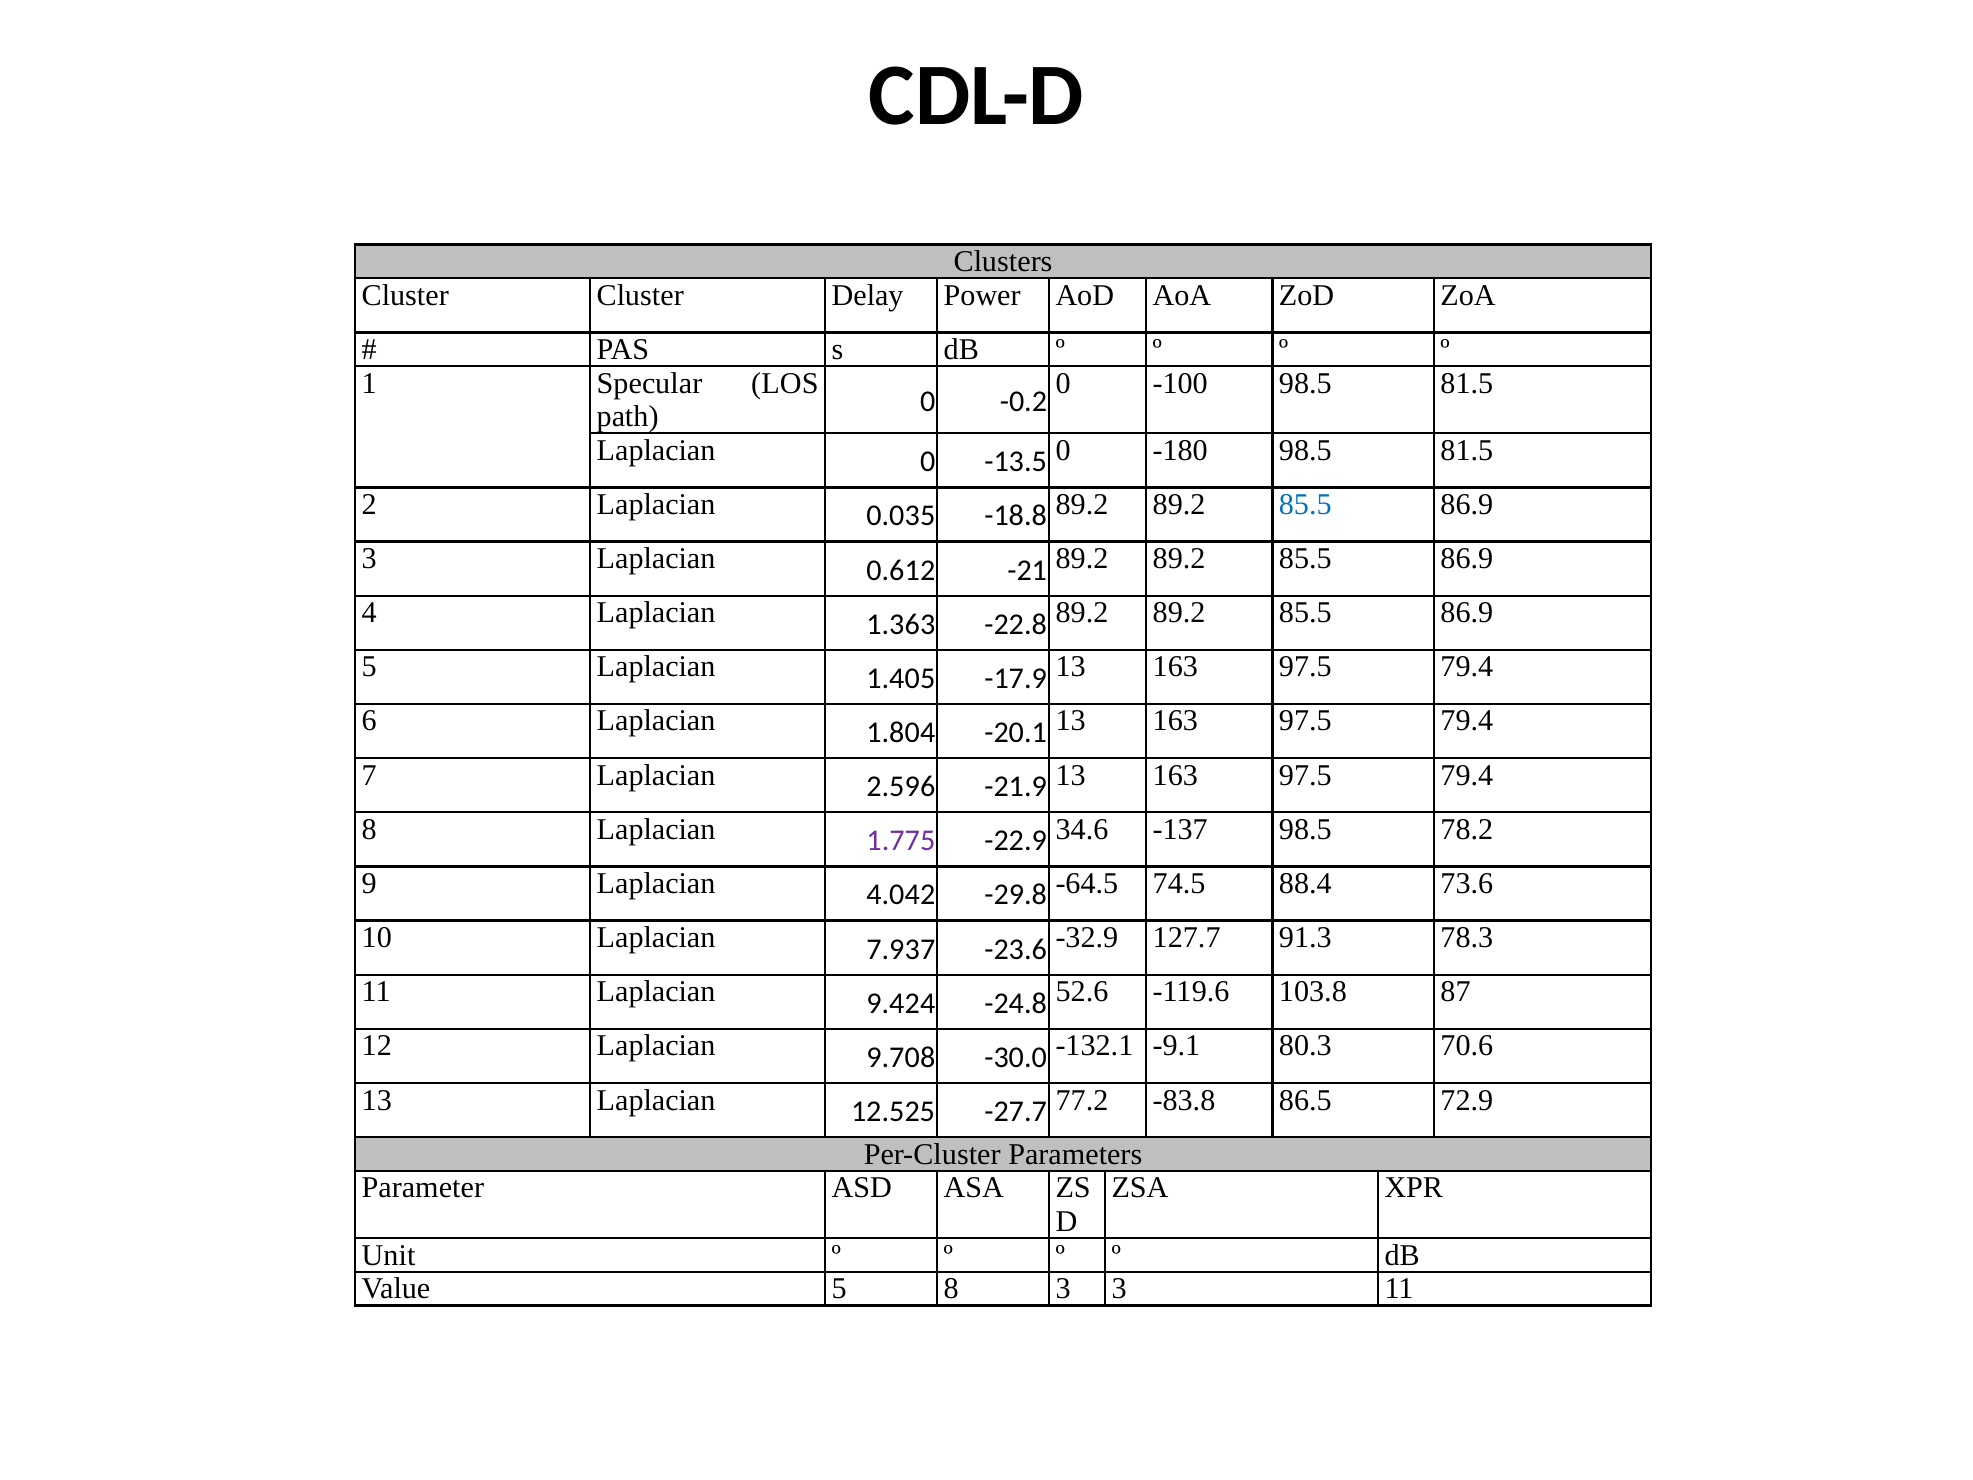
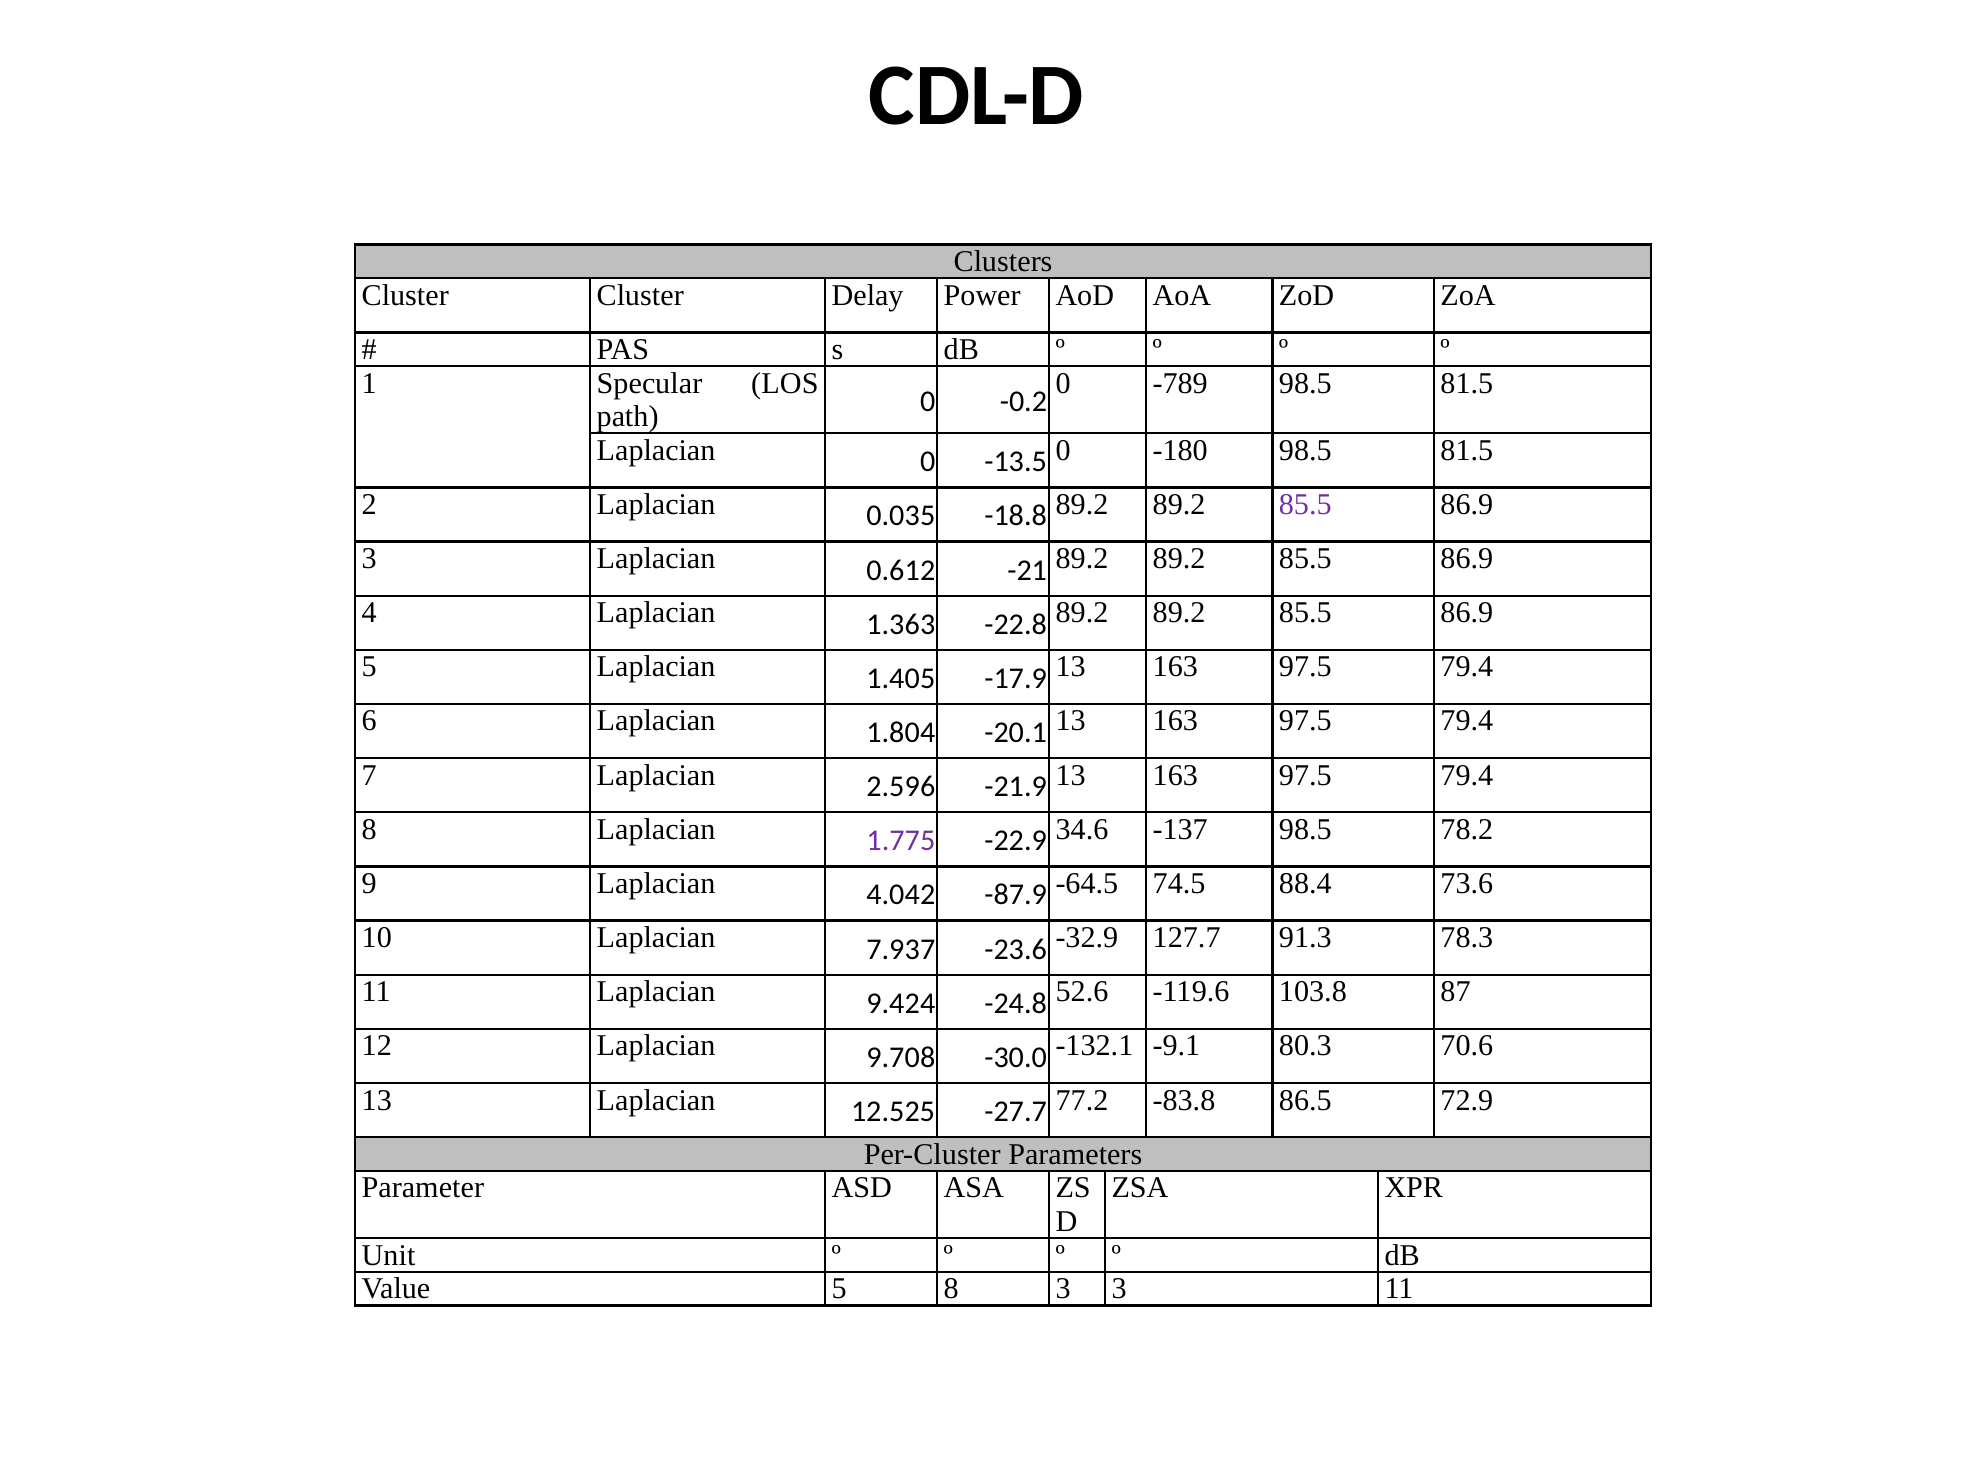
-100: -100 -> -789
85.5 at (1305, 504) colour: blue -> purple
-29.8: -29.8 -> -87.9
